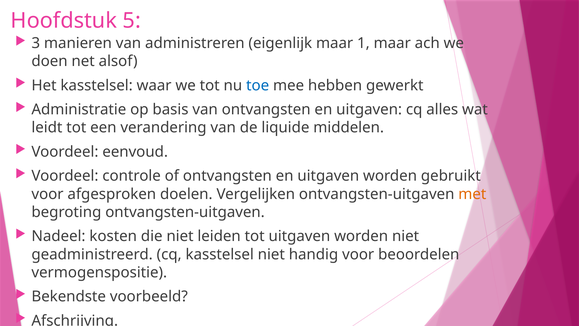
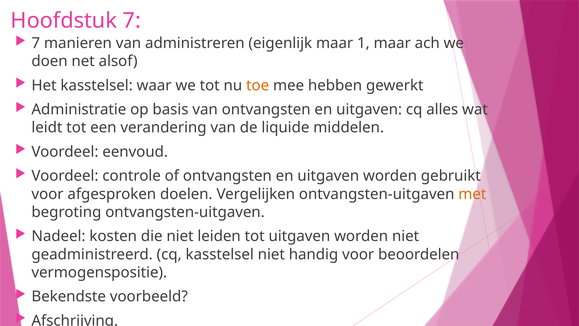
Hoofdstuk 5: 5 -> 7
3 at (36, 43): 3 -> 7
toe colour: blue -> orange
